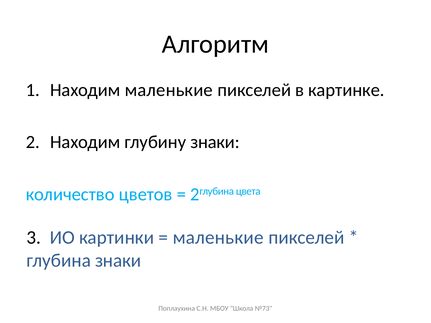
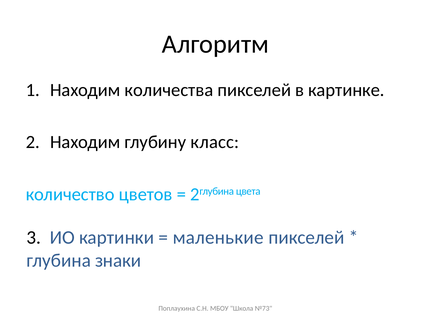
Находим маленькие: маленькие -> количества
глубину знаки: знаки -> класс
